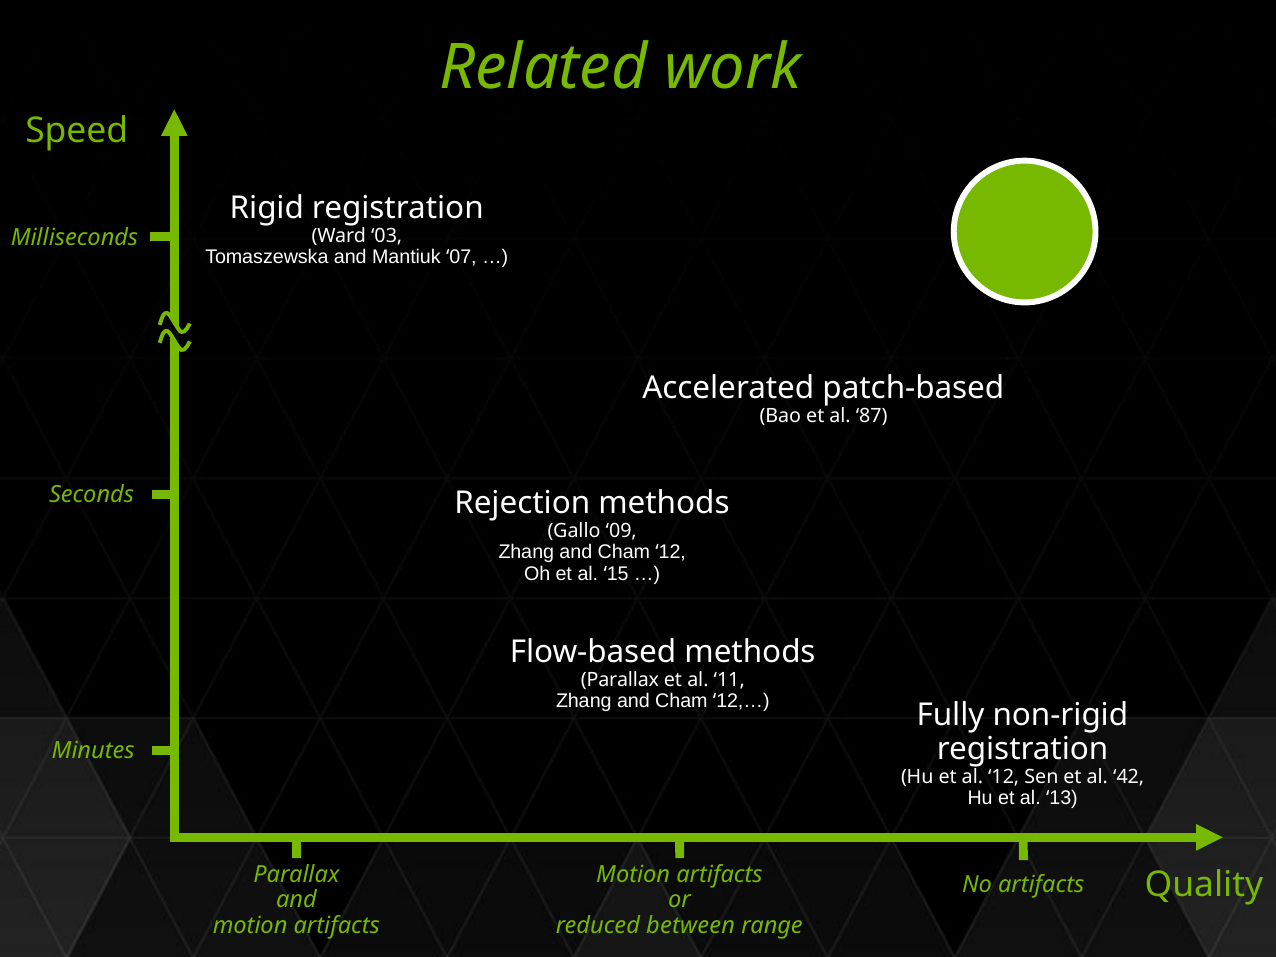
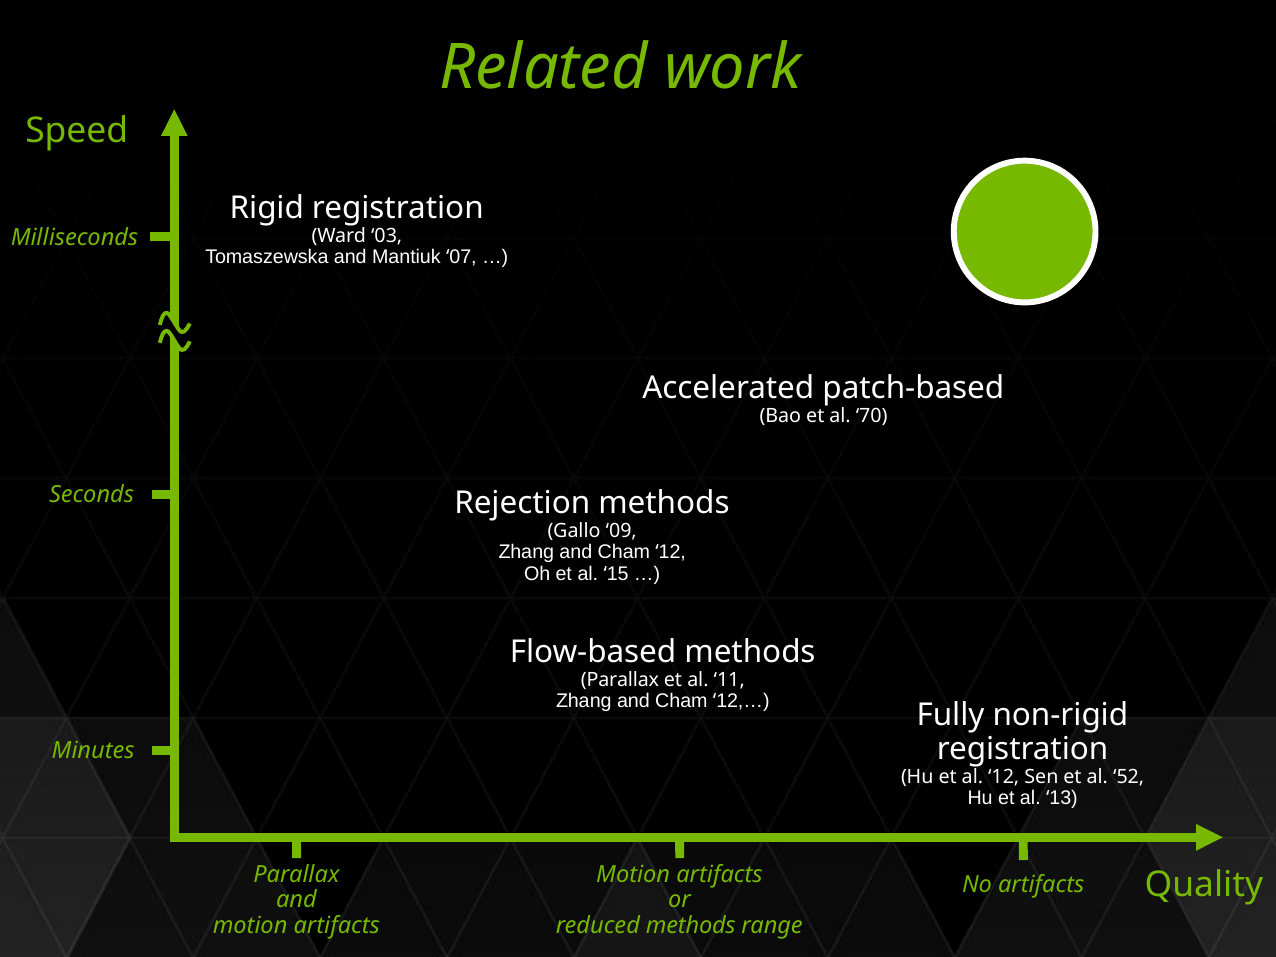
87: 87 -> 70
42: 42 -> 52
reduced between: between -> methods
